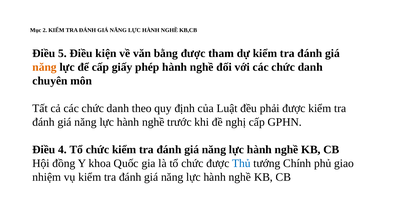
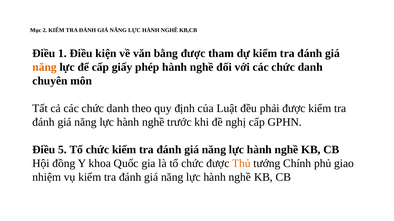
5: 5 -> 1
4: 4 -> 5
Thủ colour: blue -> orange
